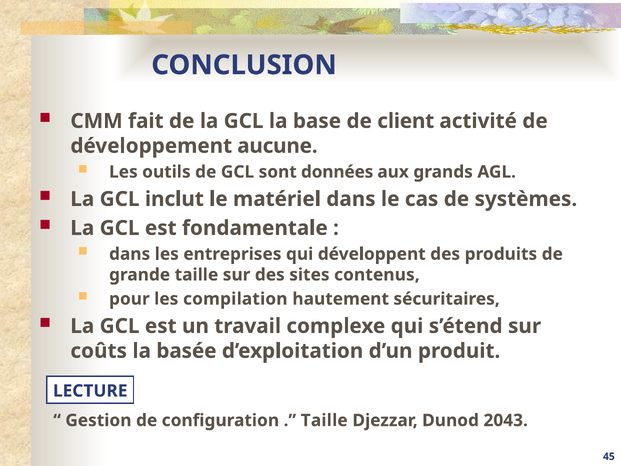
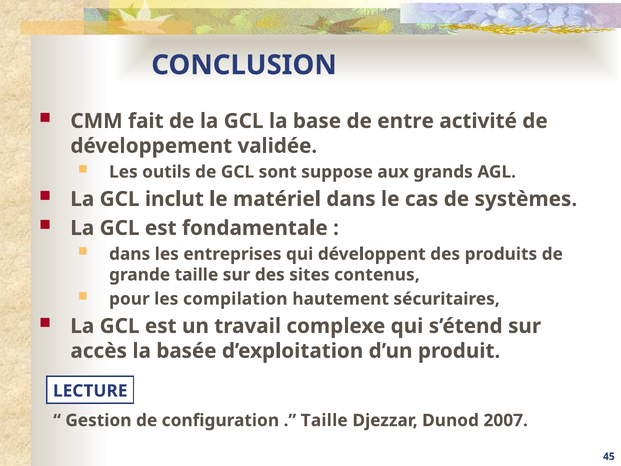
client: client -> entre
aucune: aucune -> validée
données: données -> suppose
coûts: coûts -> accès
2043: 2043 -> 2007
